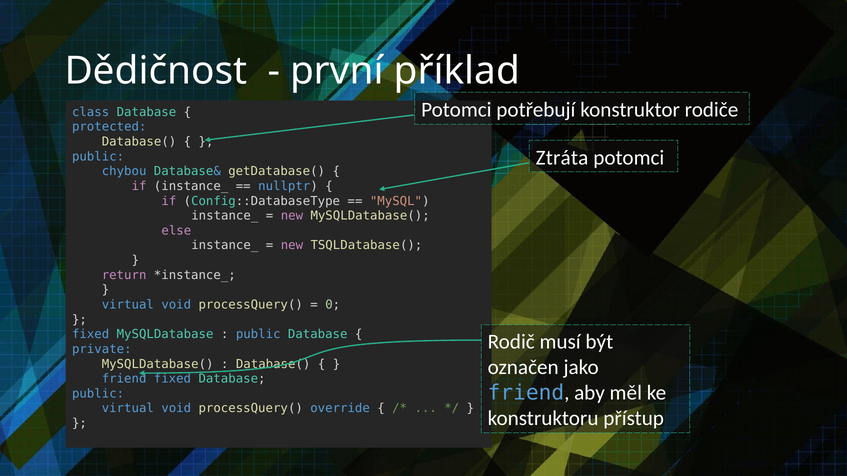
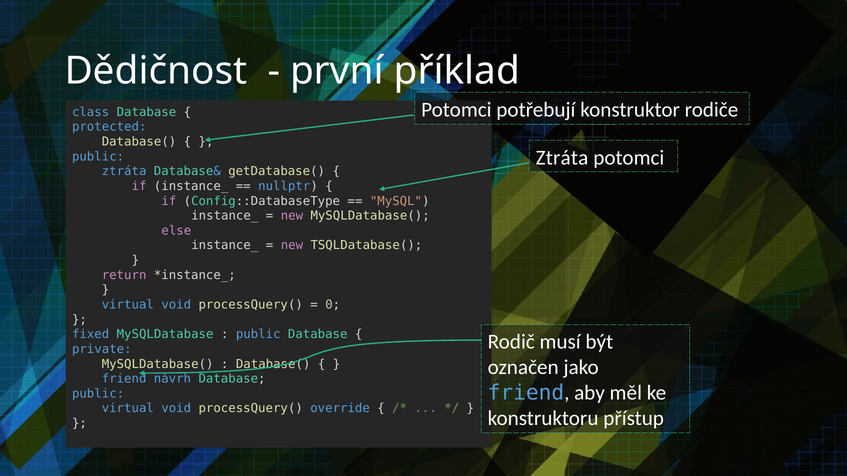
chybou at (124, 171): chybou -> ztráta
friend fixed: fixed -> návrh
